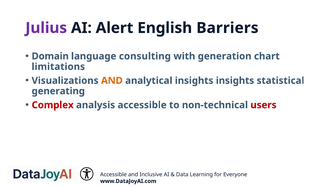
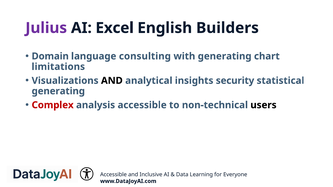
Alert: Alert -> Excel
Barriers: Barriers -> Builders
with generation: generation -> generating
AND at (112, 81) colour: orange -> black
insights insights: insights -> security
users colour: red -> black
